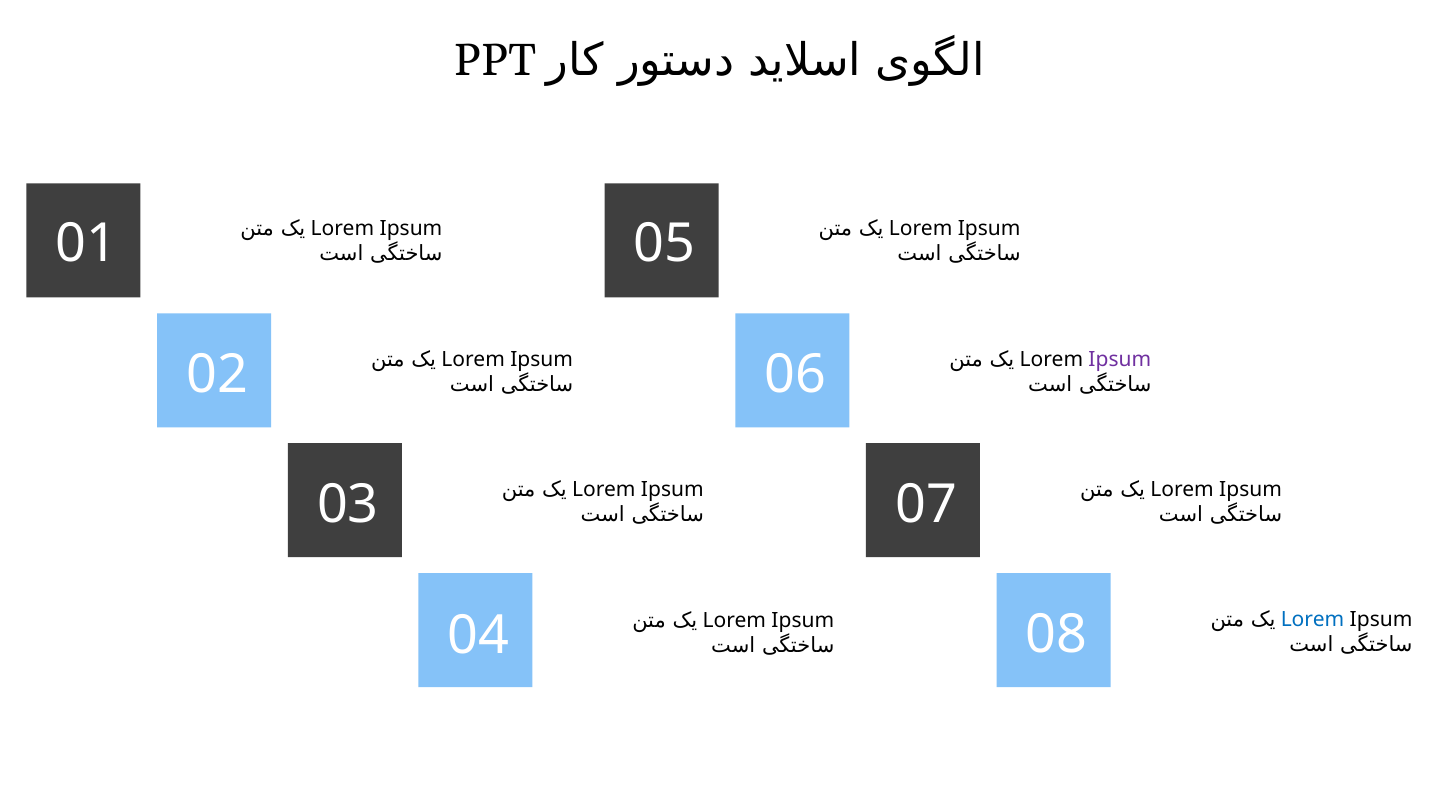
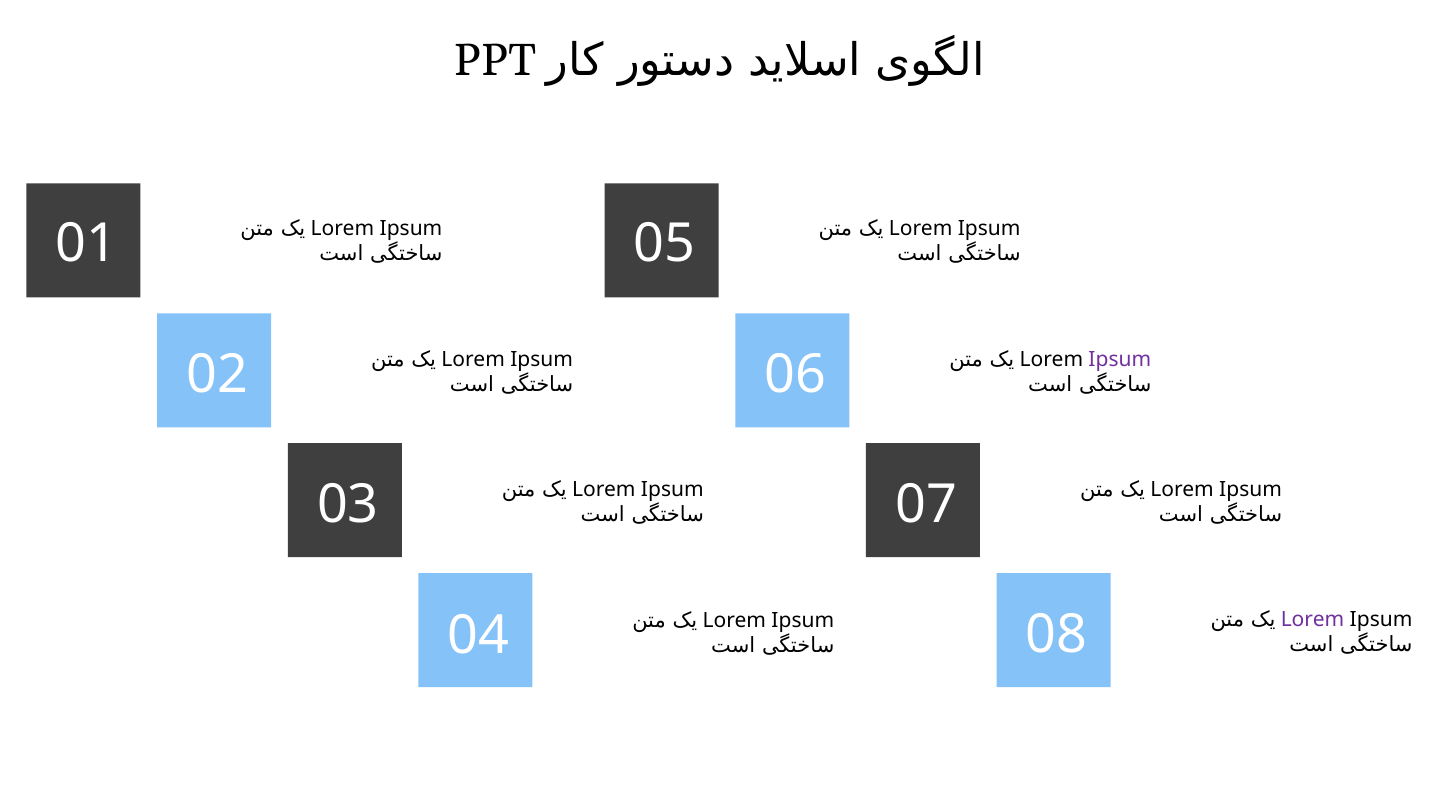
Lorem at (1313, 620) colour: blue -> purple
